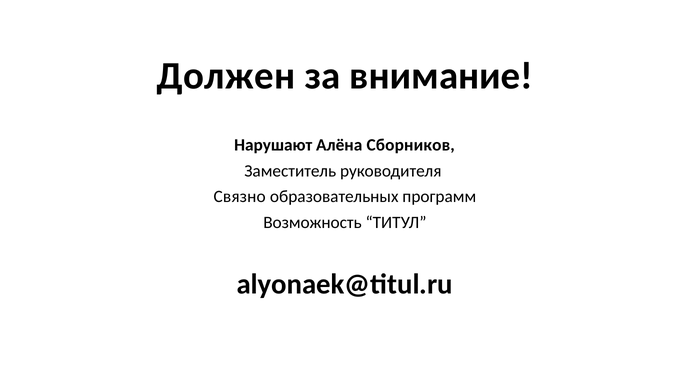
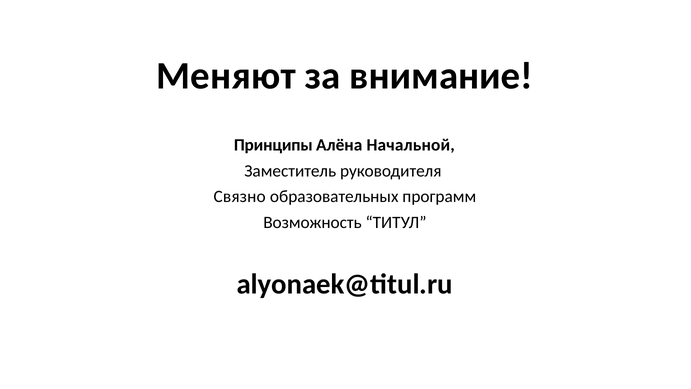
Должен: Должен -> Меняют
Нарушают: Нарушают -> Принципы
Сборников: Сборников -> Начальной
